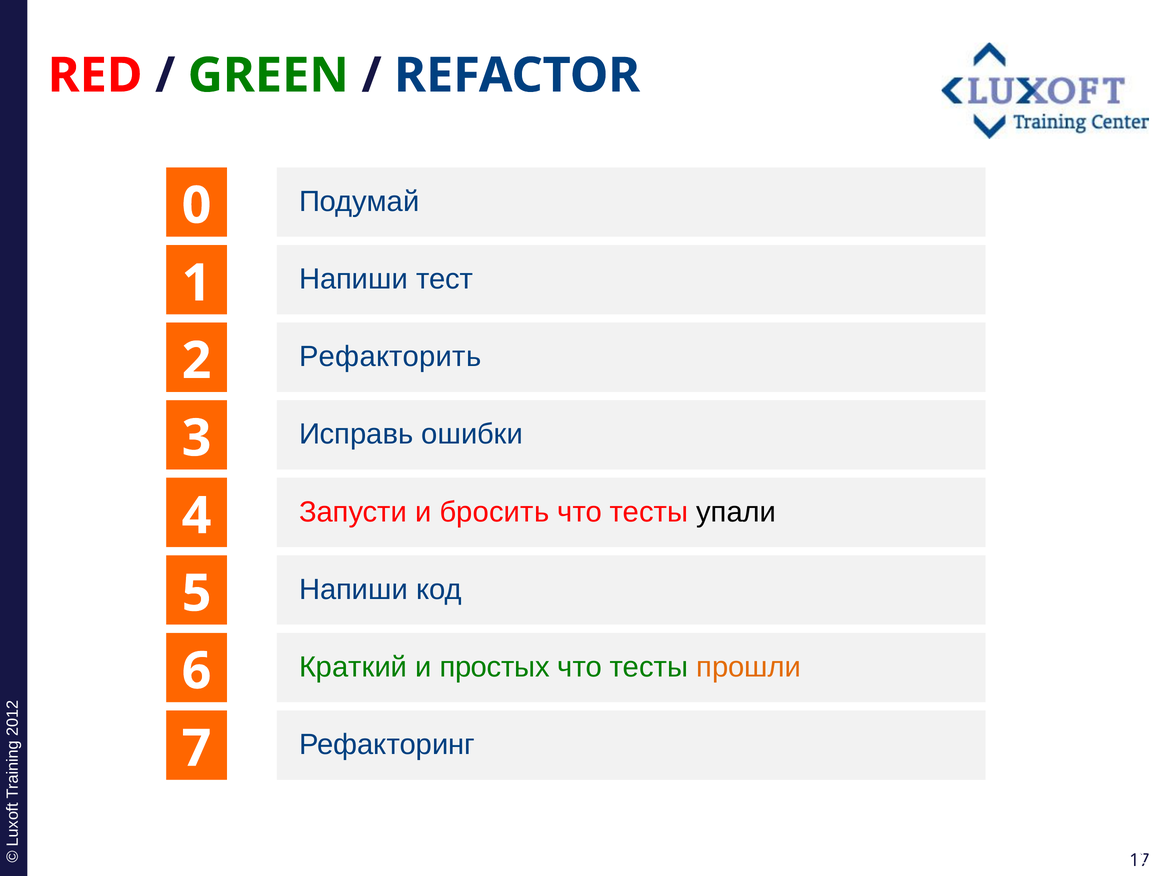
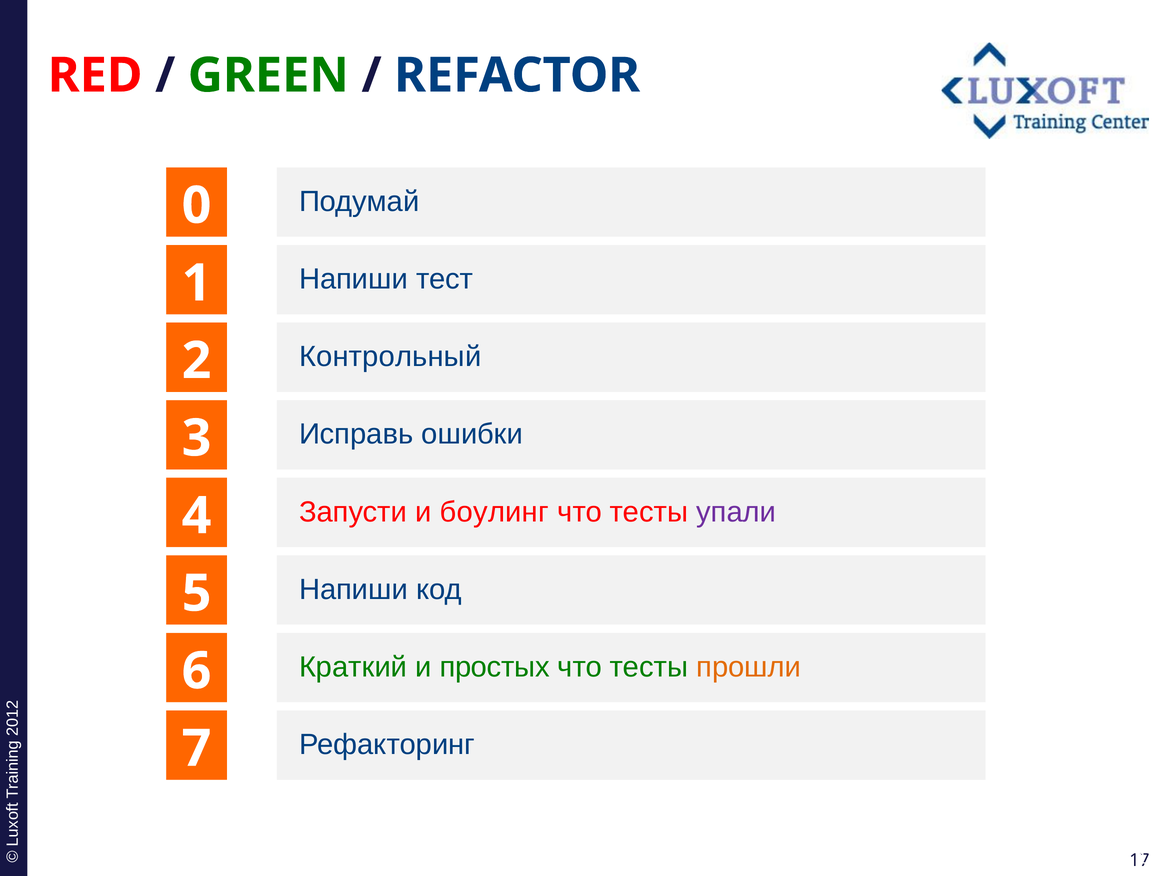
Рефакторить: Рефакторить -> Контрольный
бросить: бросить -> боулинг
упали colour: black -> purple
